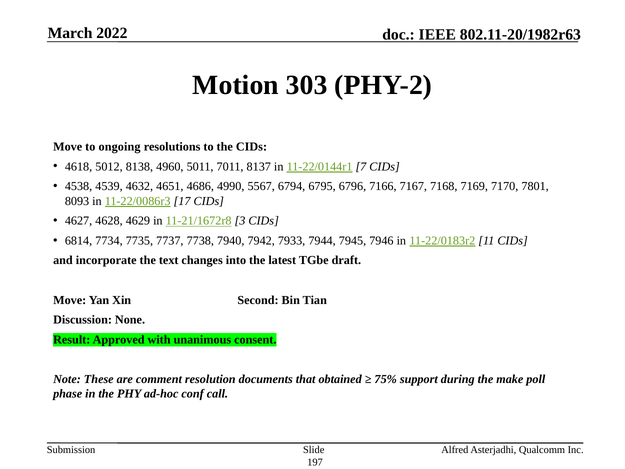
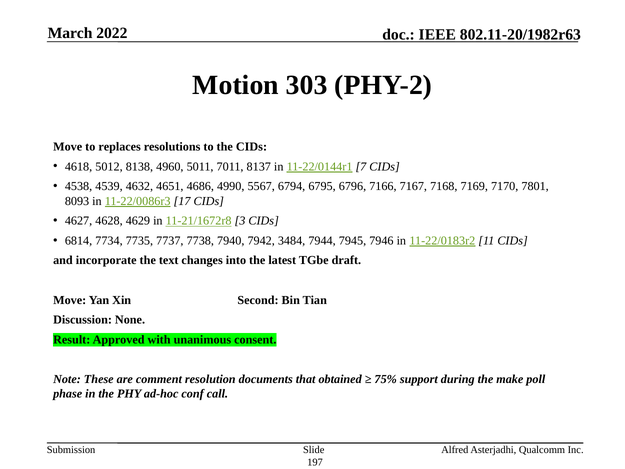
ongoing: ongoing -> replaces
7933: 7933 -> 3484
